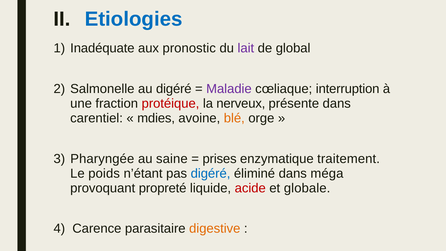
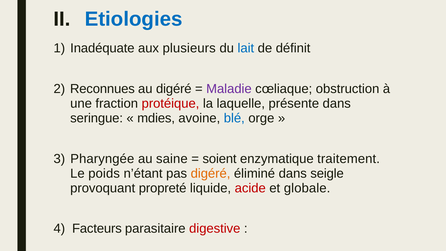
pronostic: pronostic -> plusieurs
lait colour: purple -> blue
global: global -> définit
Salmonelle: Salmonelle -> Reconnues
interruption: interruption -> obstruction
nerveux: nerveux -> laquelle
carentiel: carentiel -> seringue
blé colour: orange -> blue
prises: prises -> soient
digéré at (211, 173) colour: blue -> orange
méga: méga -> seigle
Carence: Carence -> Facteurs
digestive colour: orange -> red
